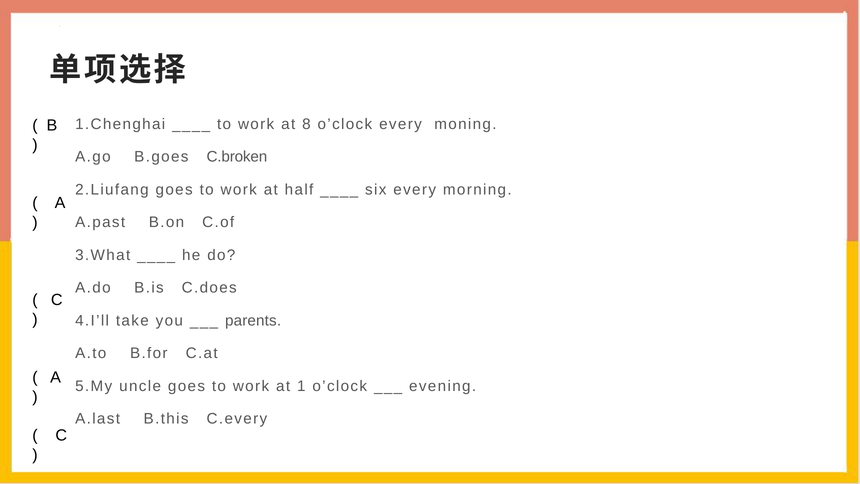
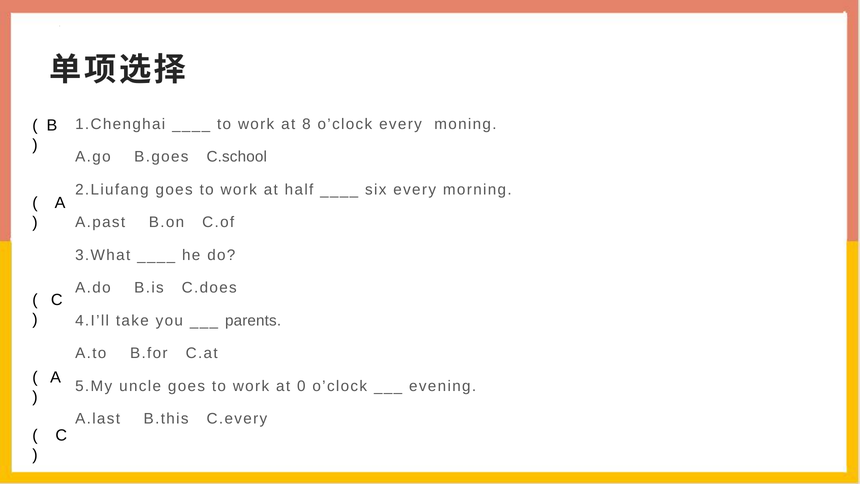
C.broken: C.broken -> C.school
1: 1 -> 0
